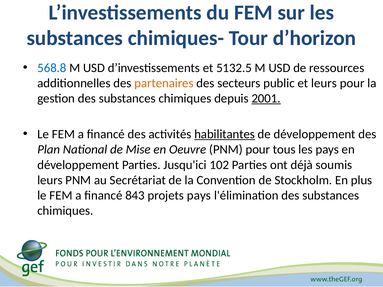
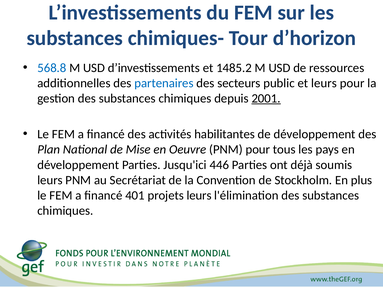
5132.5: 5132.5 -> 1485.2
partenaires colour: orange -> blue
habilitantes underline: present -> none
102: 102 -> 446
843: 843 -> 401
projets pays: pays -> leurs
